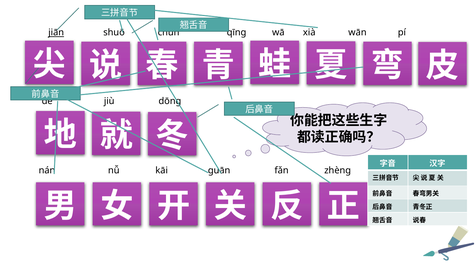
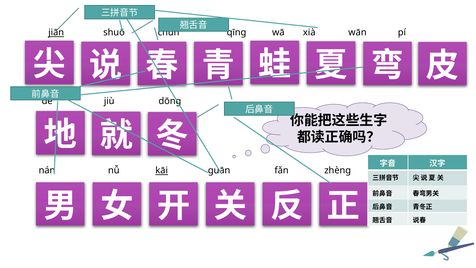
kāi underline: none -> present
